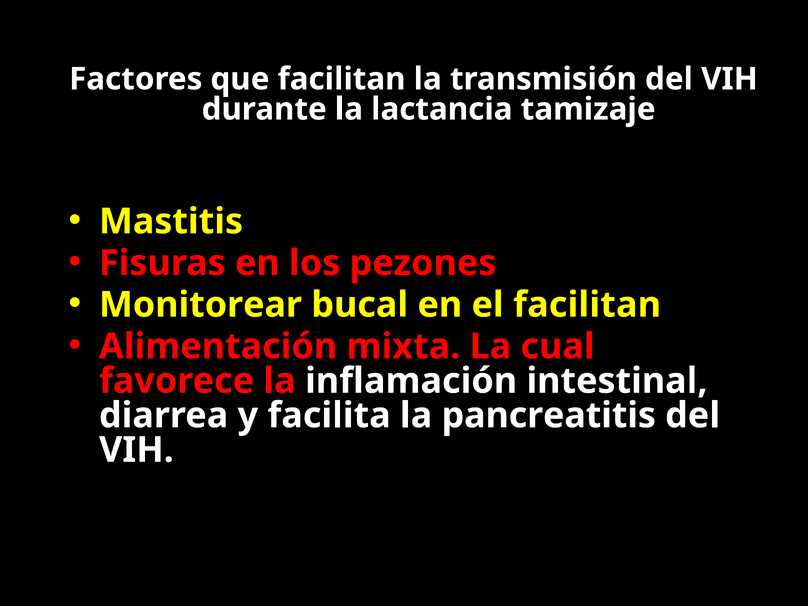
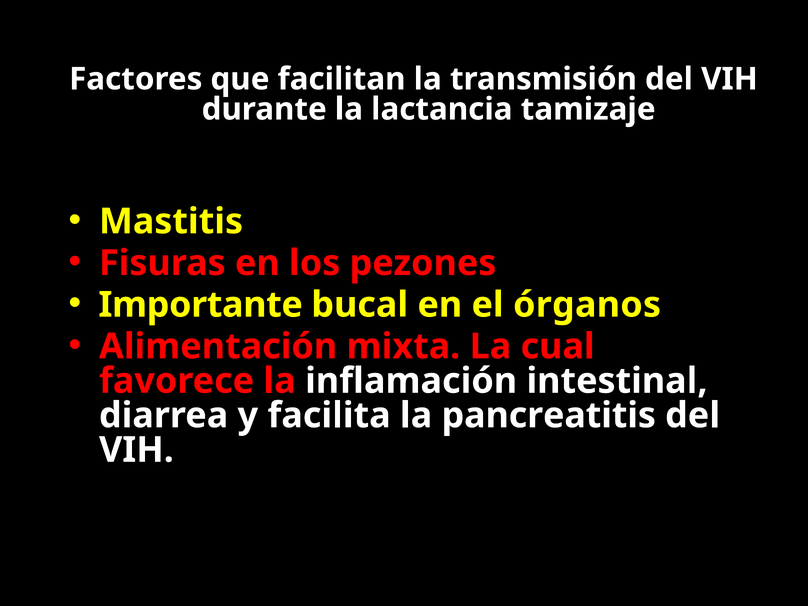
Monitorear: Monitorear -> Importante
el facilitan: facilitan -> órganos
